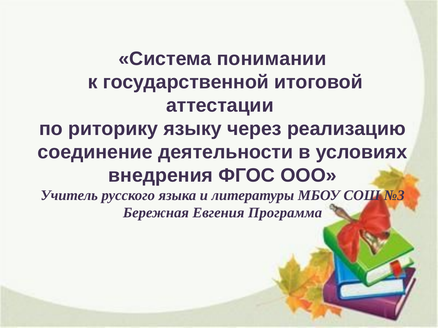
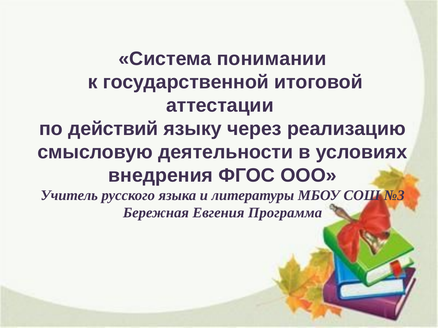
риторику: риторику -> действий
соединение: соединение -> смысловую
